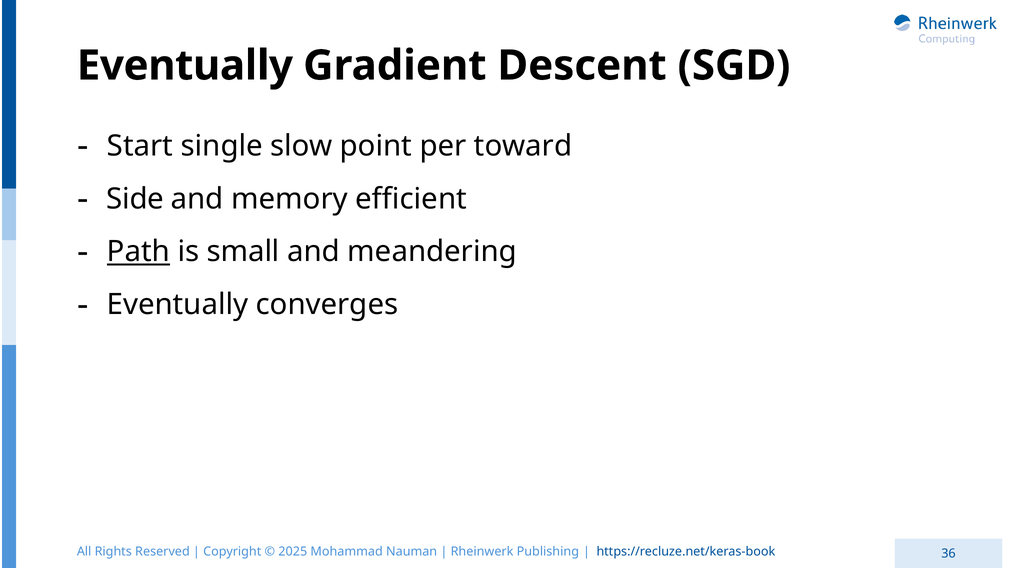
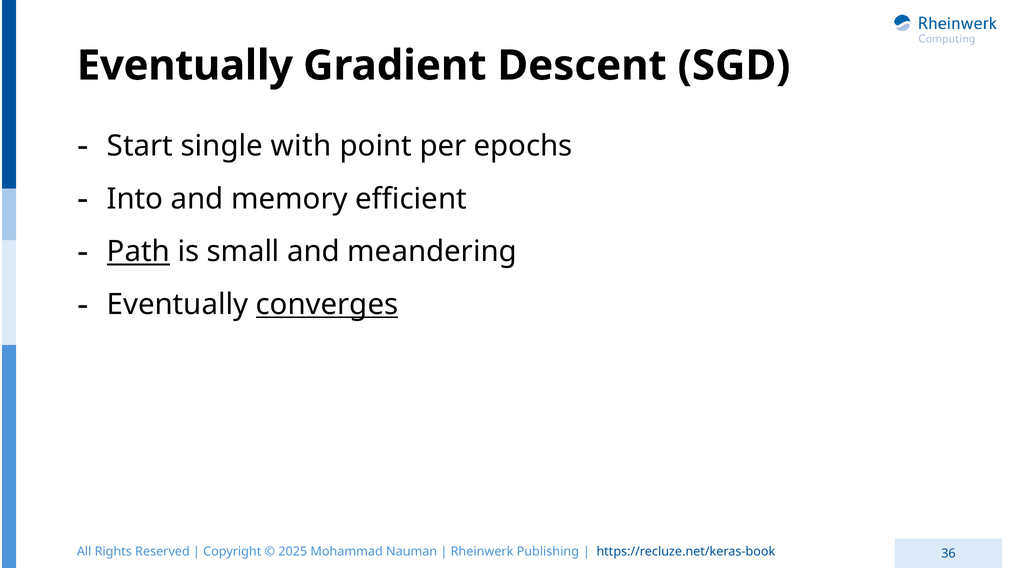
slow: slow -> with
toward: toward -> epochs
Side: Side -> Into
converges underline: none -> present
